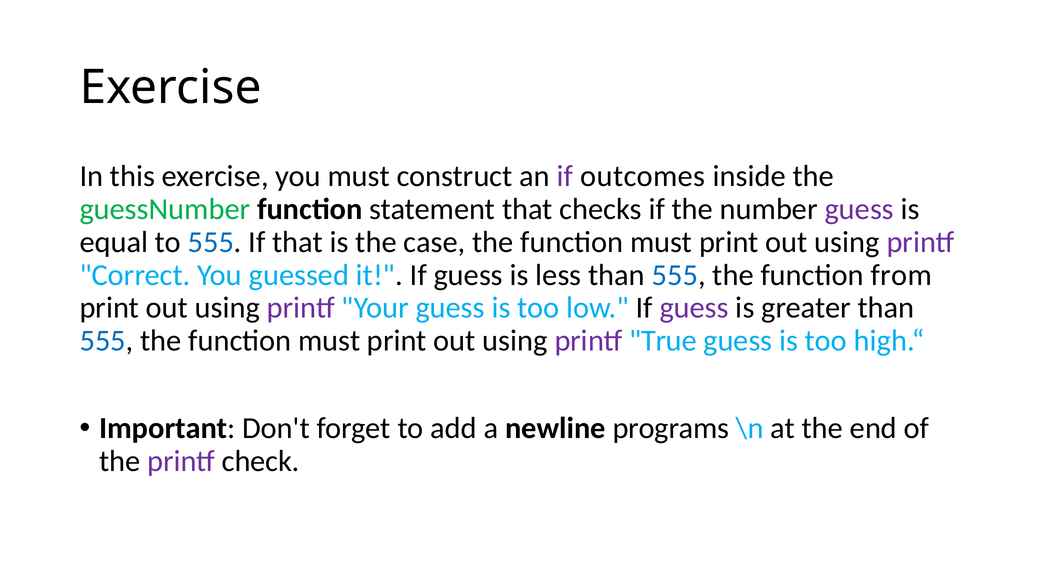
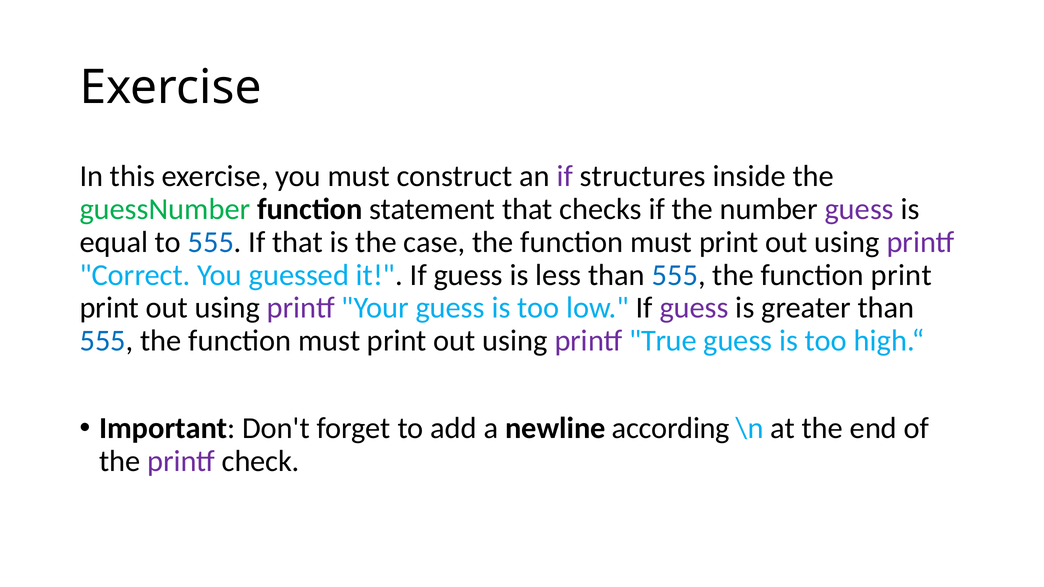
outcomes: outcomes -> structures
function from: from -> print
programs: programs -> according
